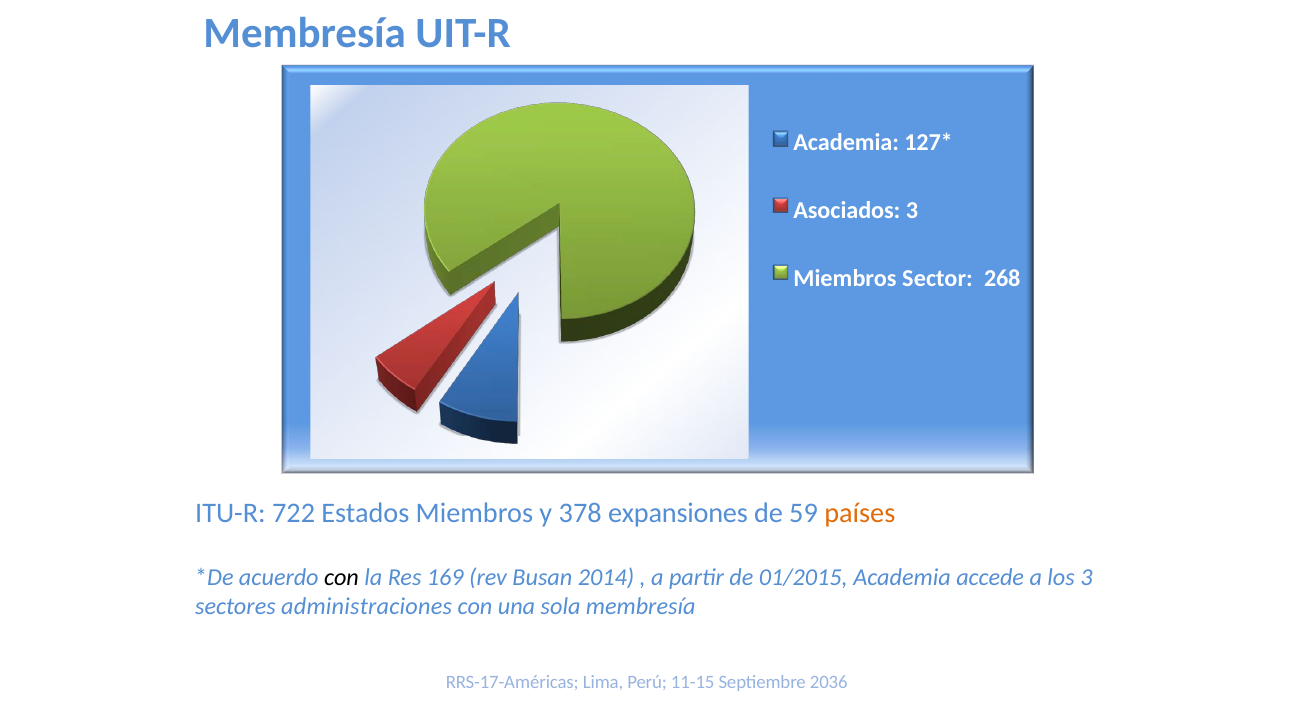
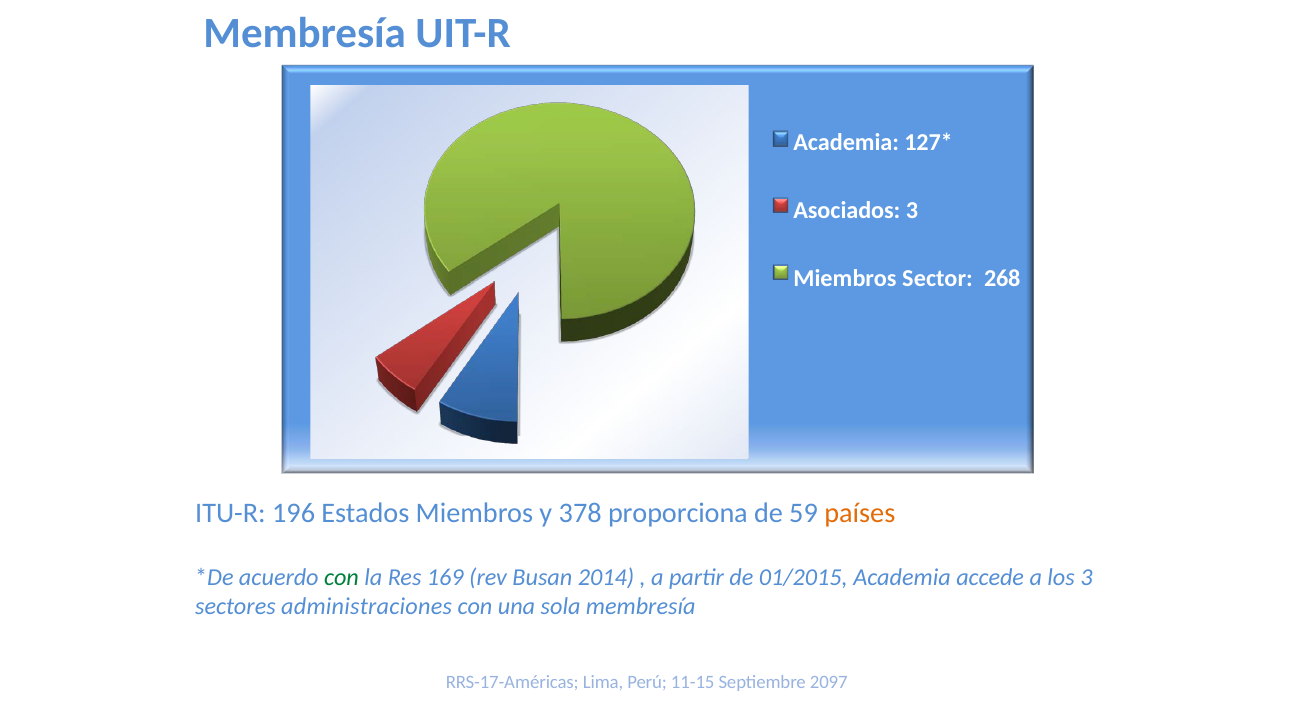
722: 722 -> 196
expansiones: expansiones -> proporciona
con at (342, 578) colour: black -> green
2036: 2036 -> 2097
